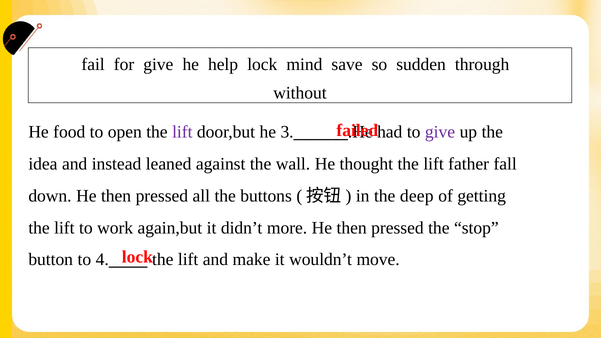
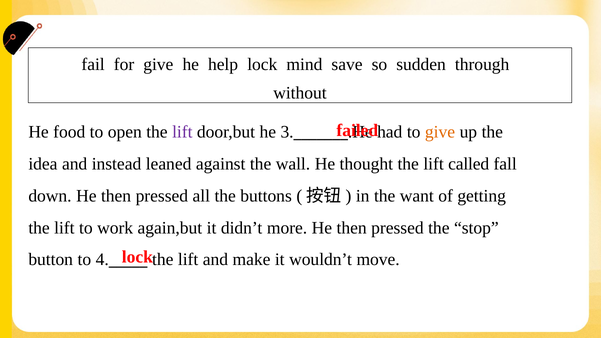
give at (440, 132) colour: purple -> orange
father: father -> called
deep: deep -> want
